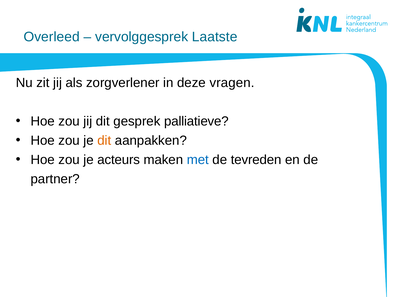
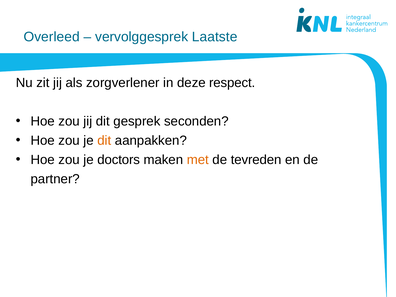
vragen: vragen -> respect
palliatieve: palliatieve -> seconden
acteurs: acteurs -> doctors
met colour: blue -> orange
